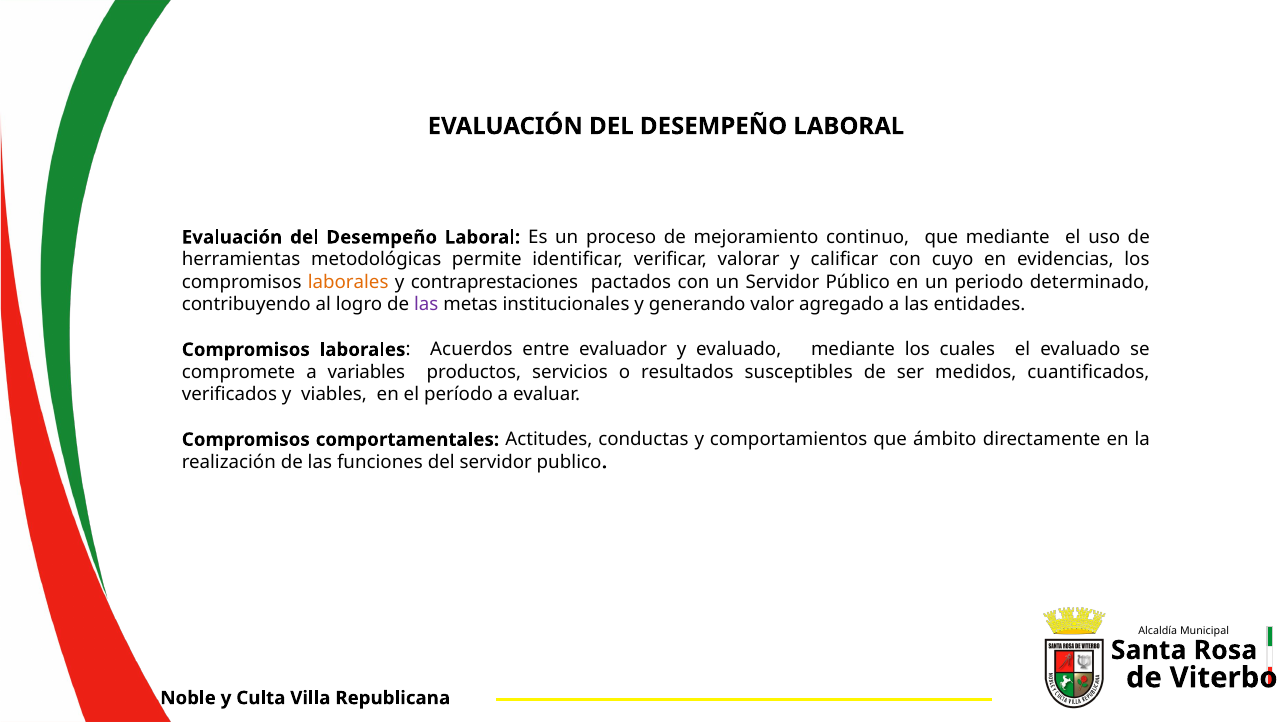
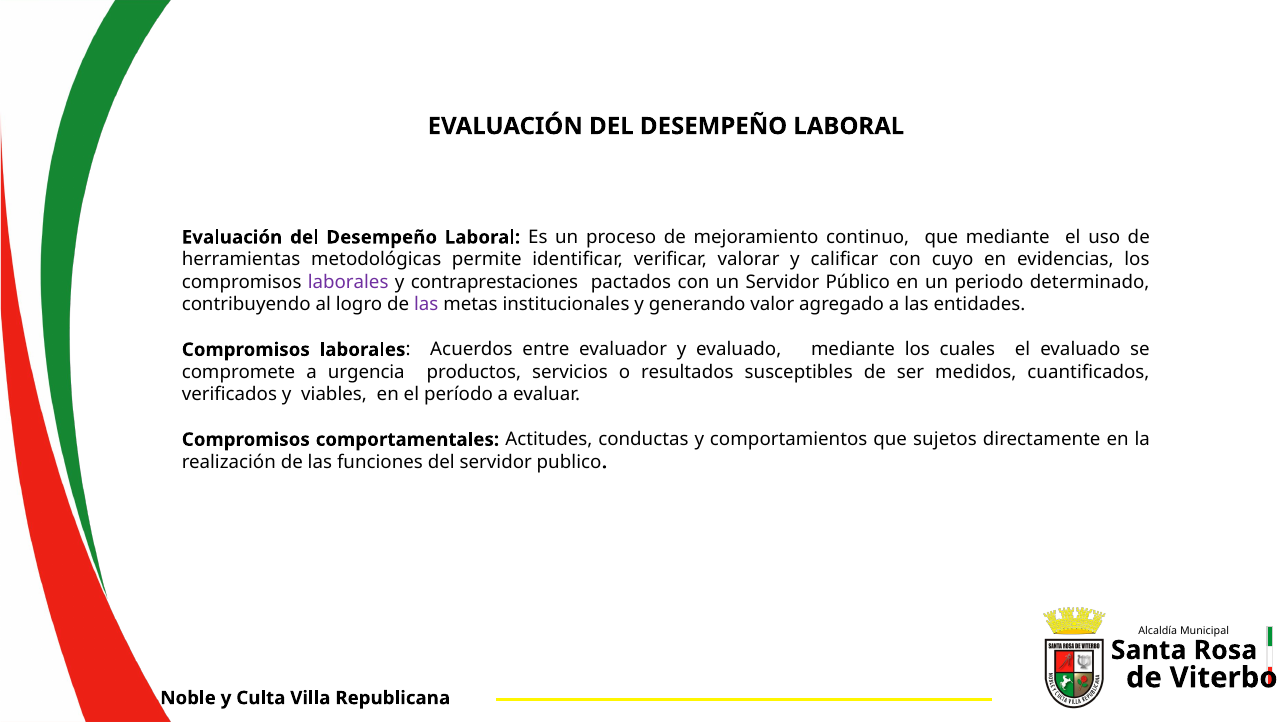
laborales at (348, 282) colour: orange -> purple
variables: variables -> urgencia
ámbito: ámbito -> sujetos
